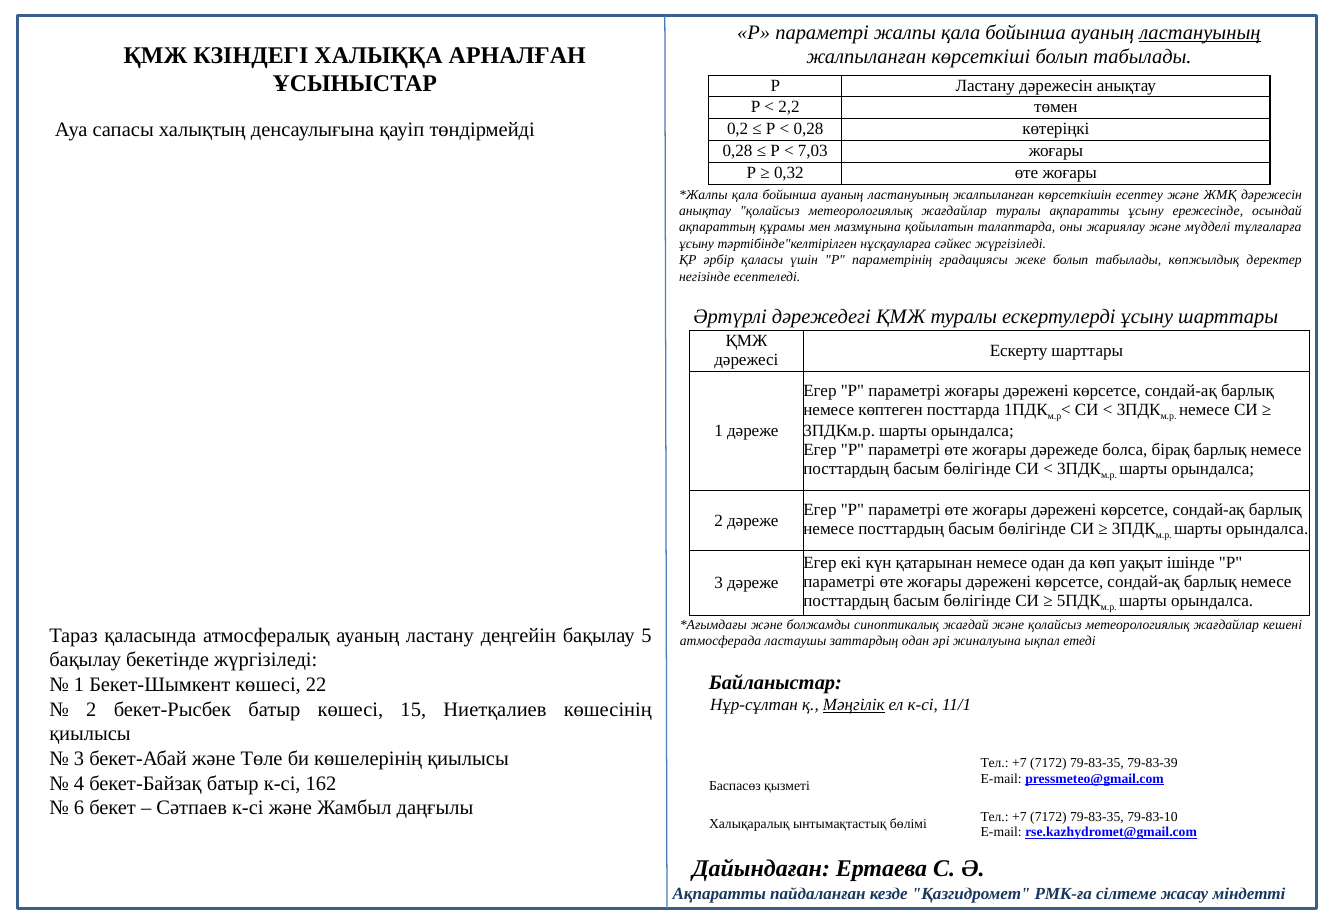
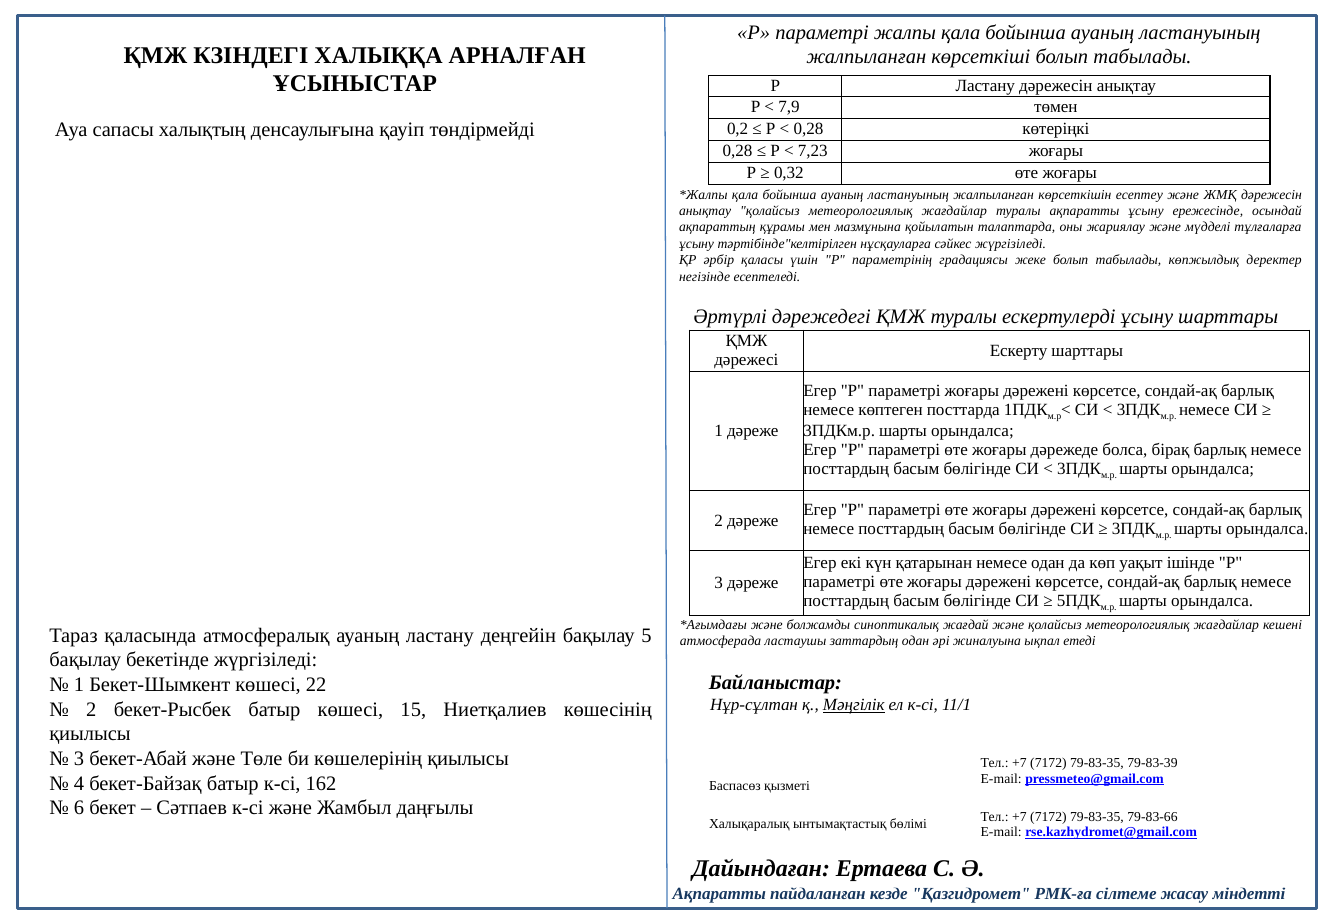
ластануының at (1200, 33) underline: present -> none
2,2: 2,2 -> 7,9
7,03: 7,03 -> 7,23
79-83-10: 79-83-10 -> 79-83-66
